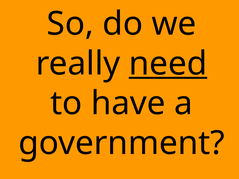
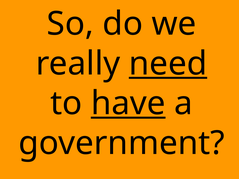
have underline: none -> present
